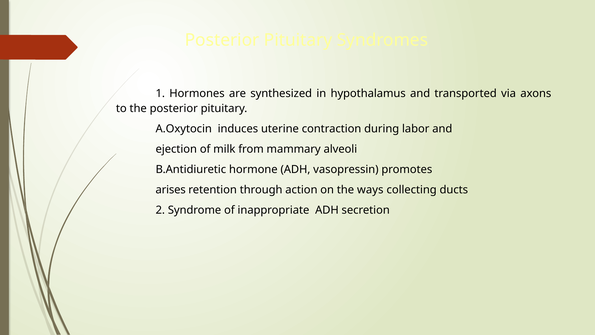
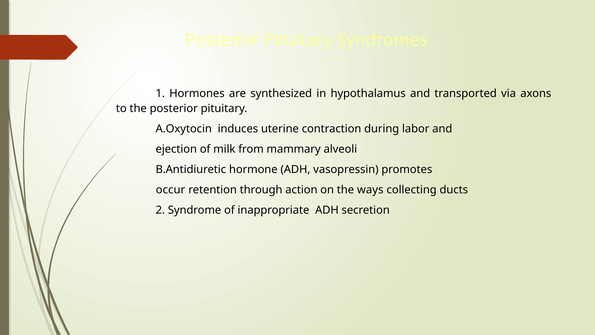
arises: arises -> occur
